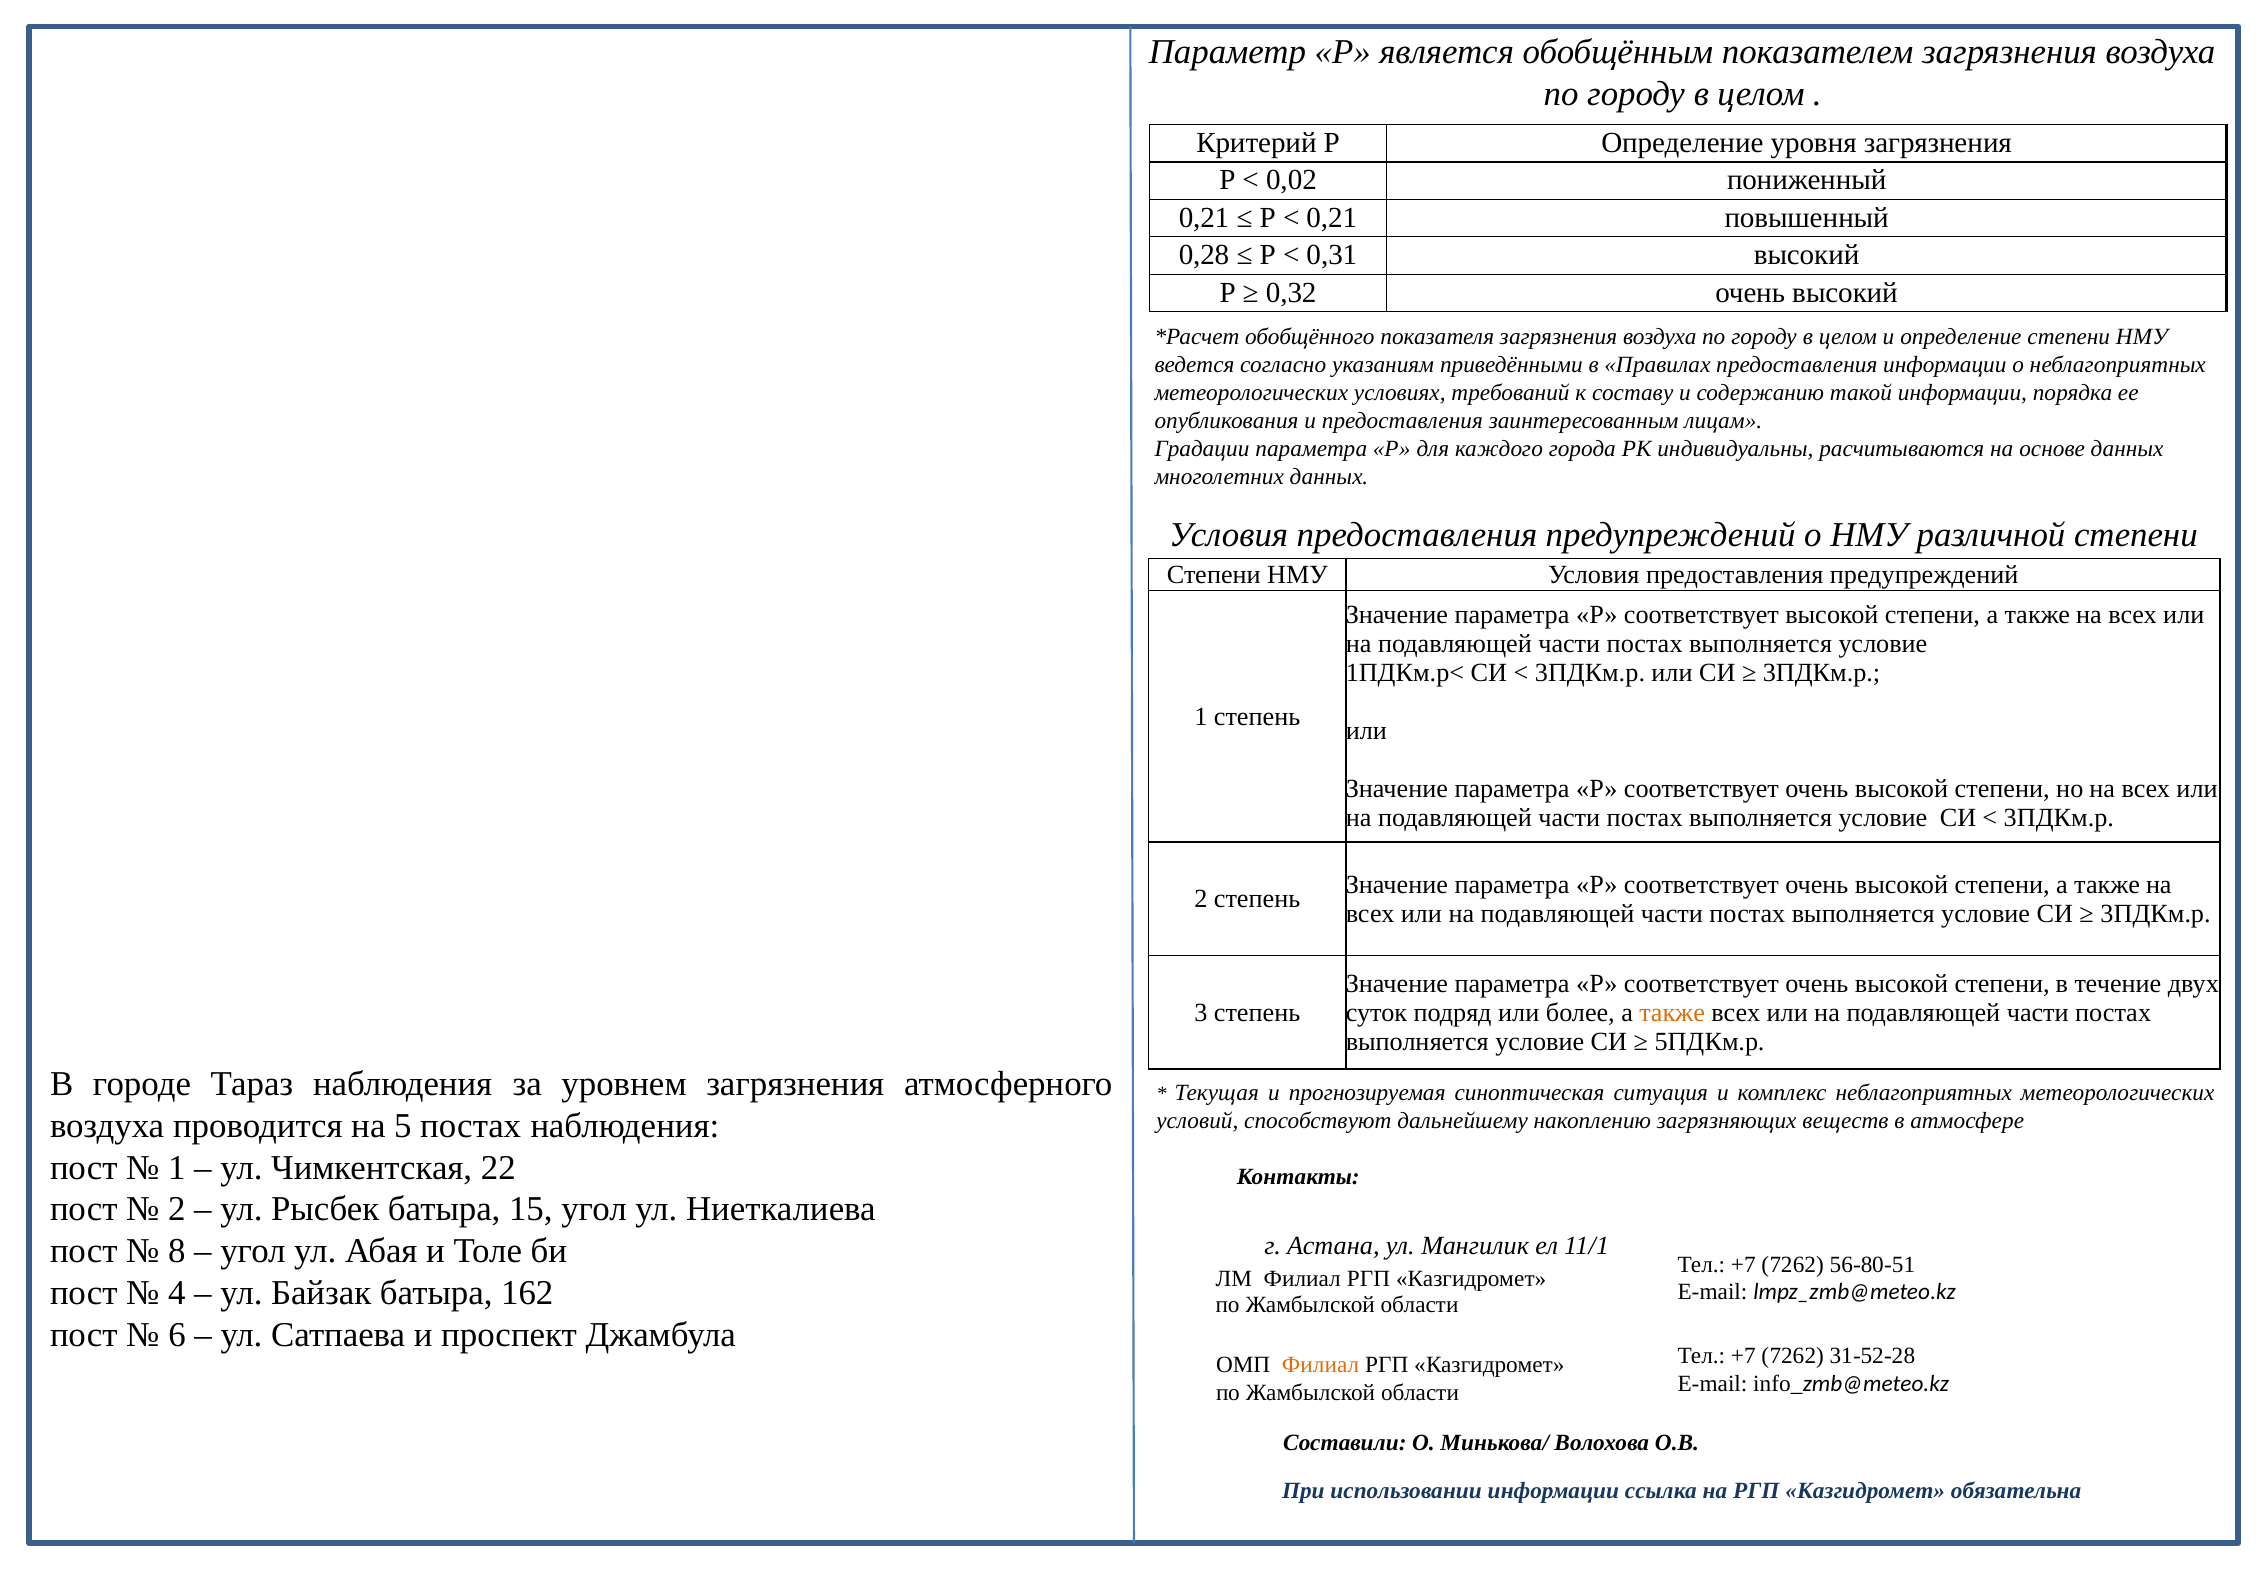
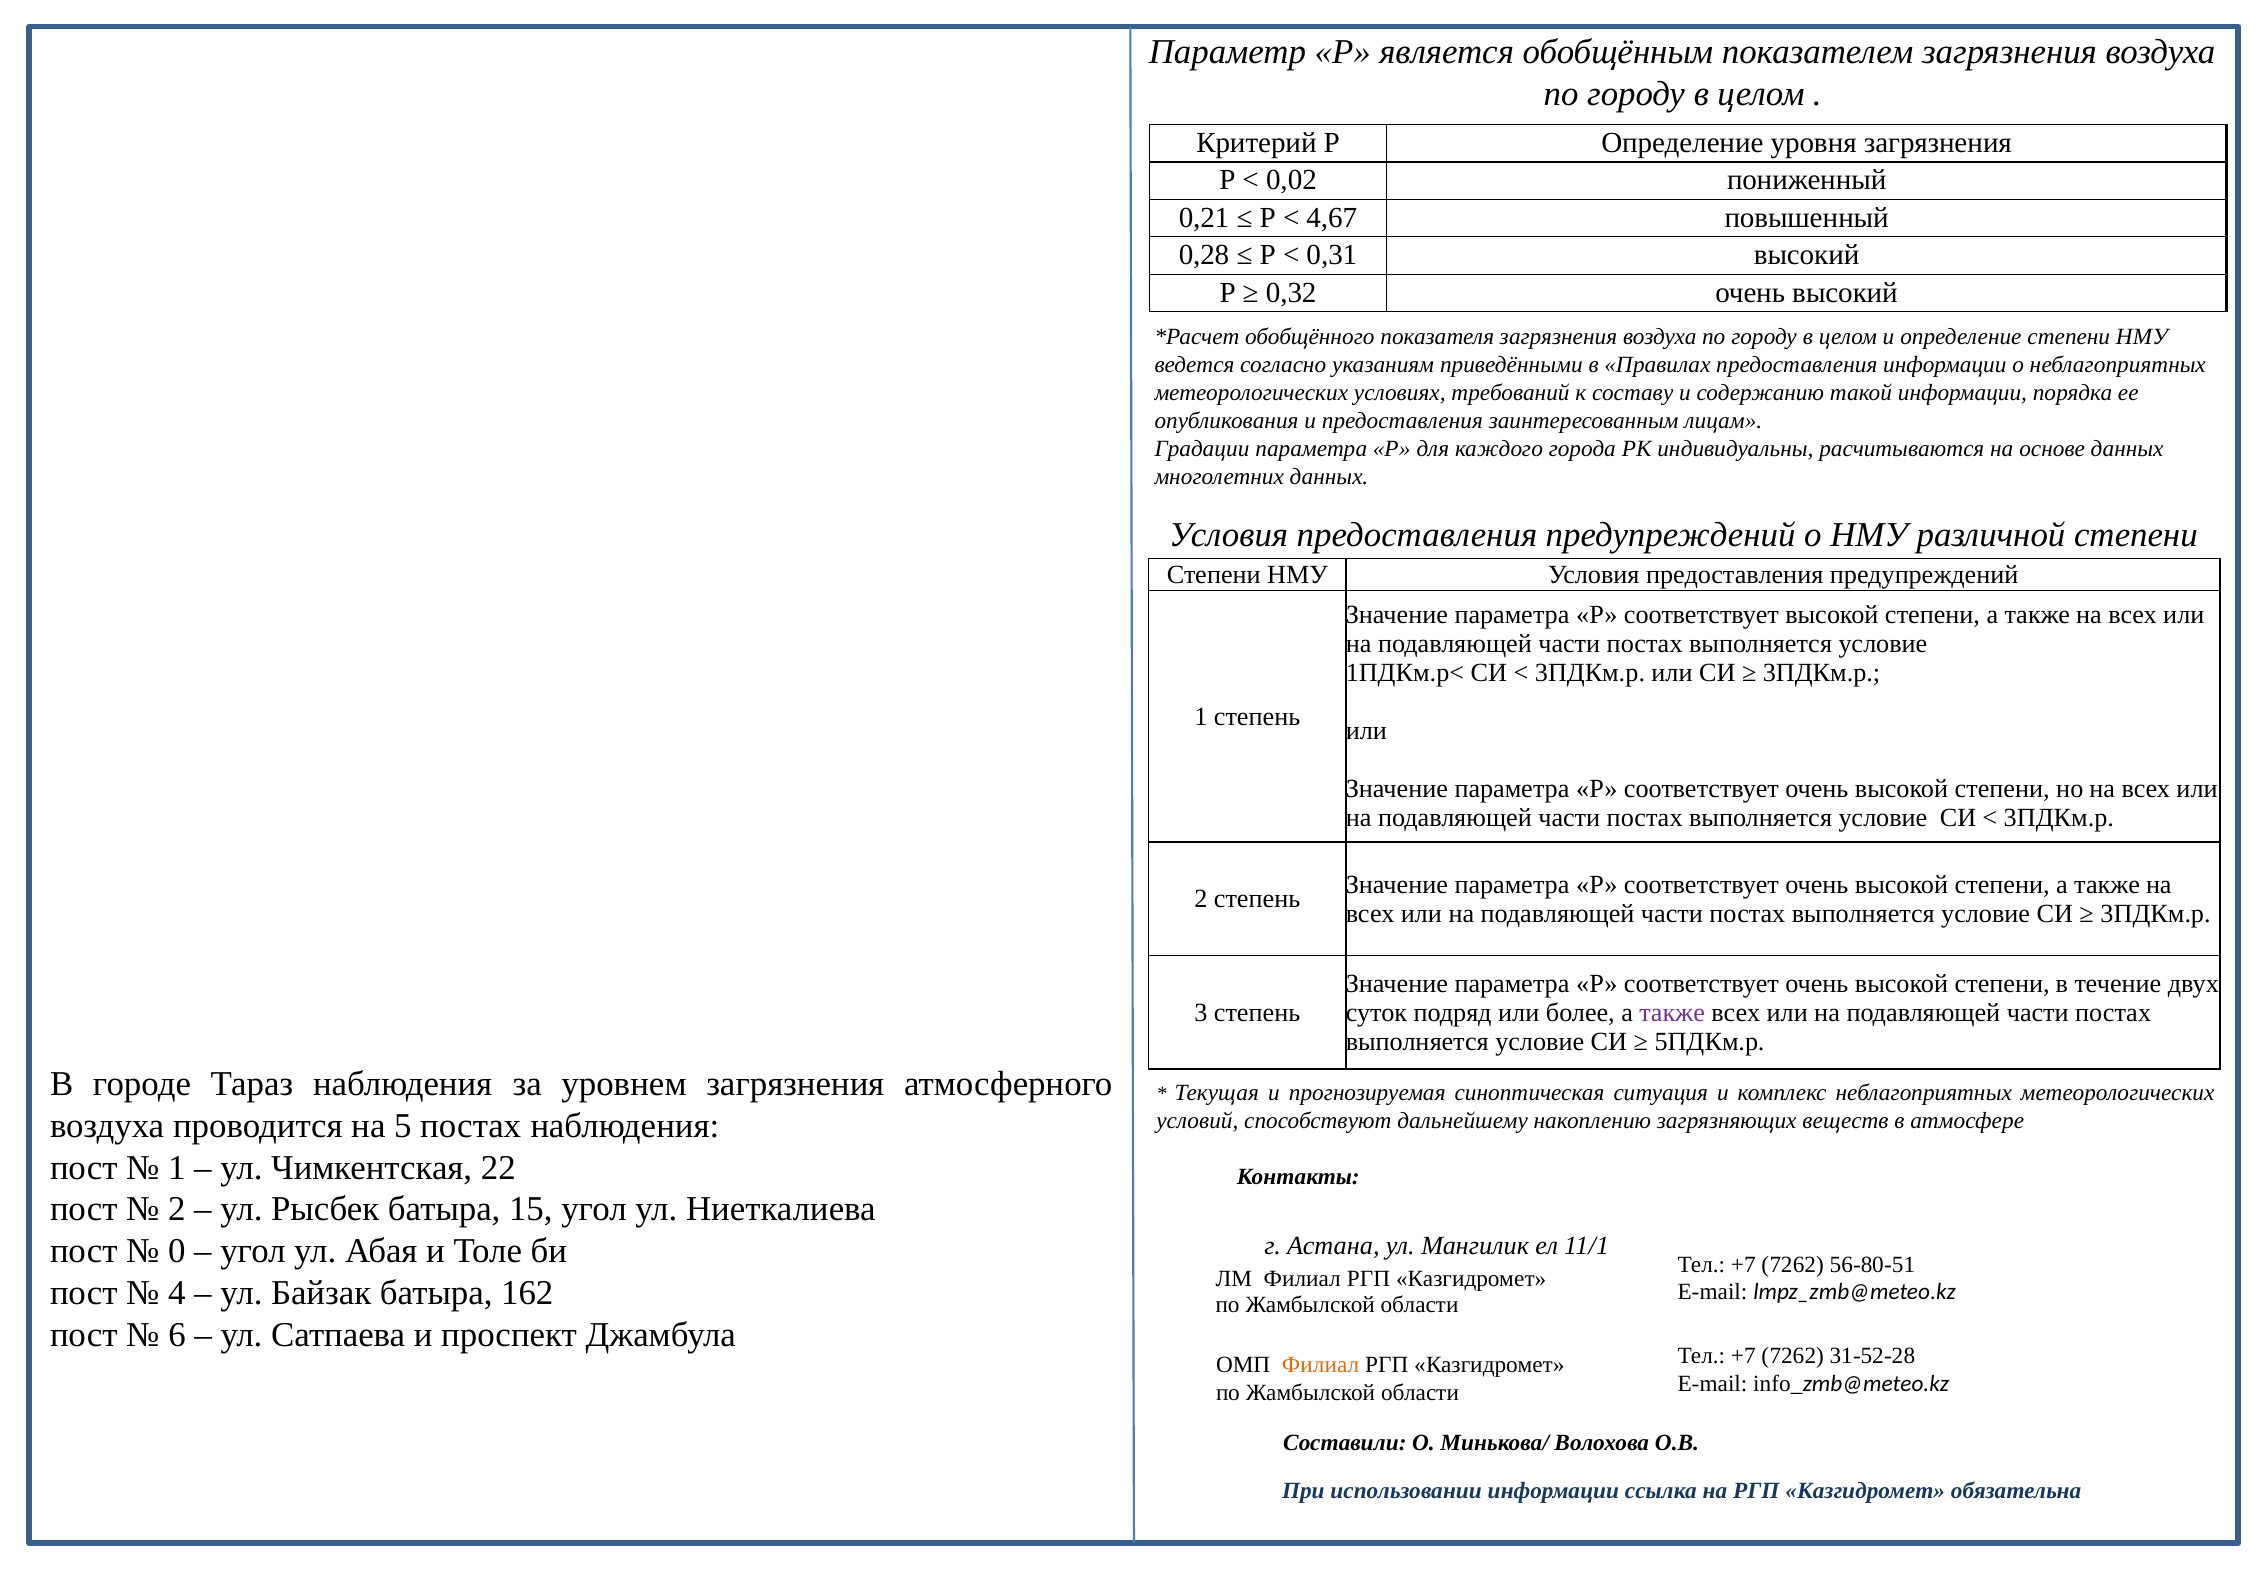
0,21 at (1332, 218): 0,21 -> 4,67
также at (1672, 1013) colour: orange -> purple
8: 8 -> 0
